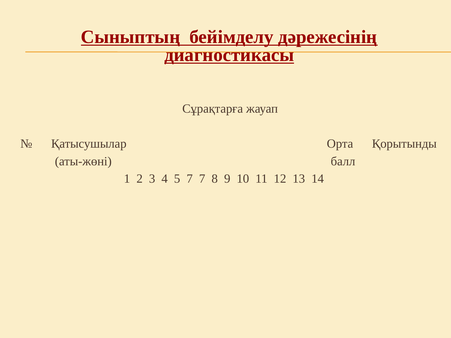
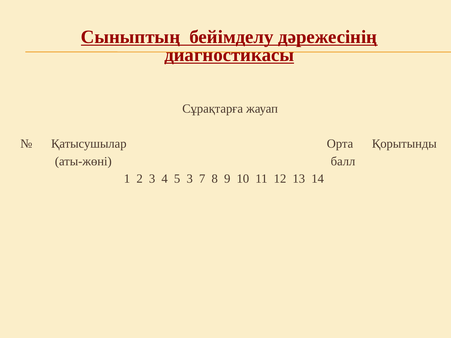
5 7: 7 -> 3
